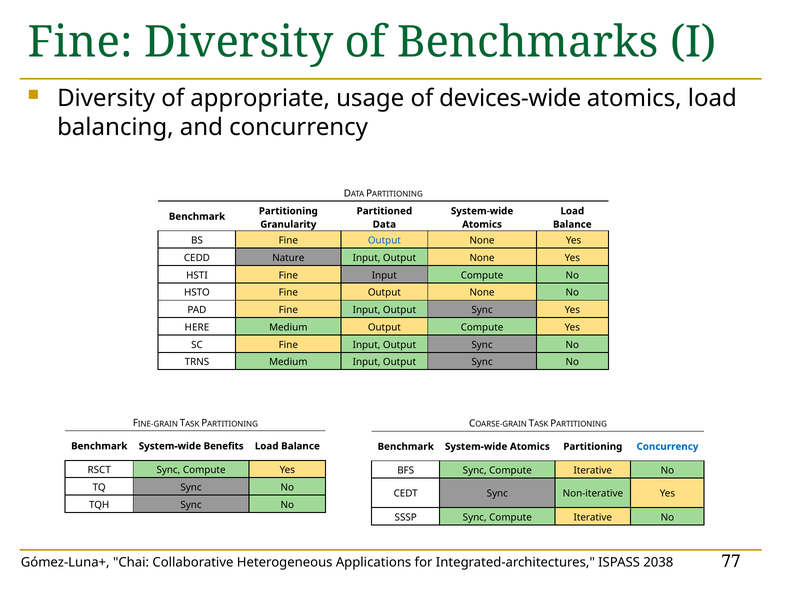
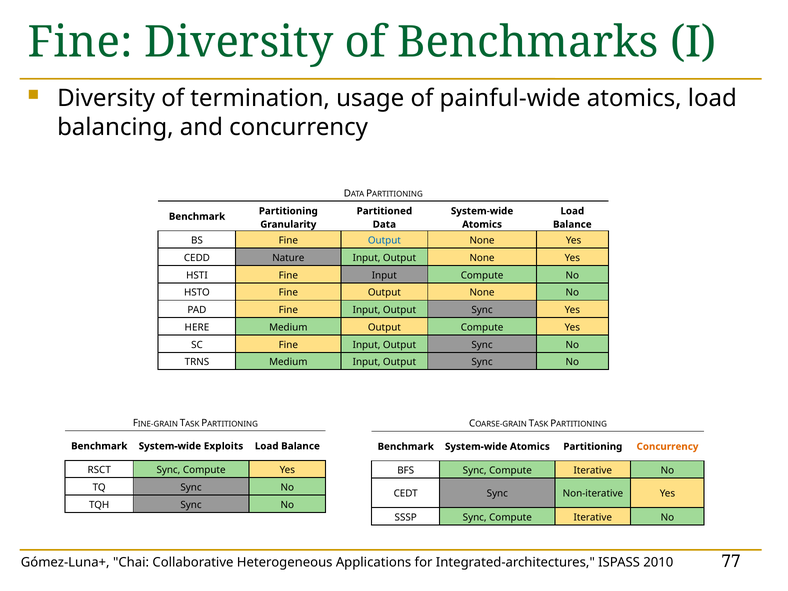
appropriate: appropriate -> termination
devices-wide: devices-wide -> painful-wide
Benefits: Benefits -> Exploits
Concurrency at (667, 447) colour: blue -> orange
2038: 2038 -> 2010
